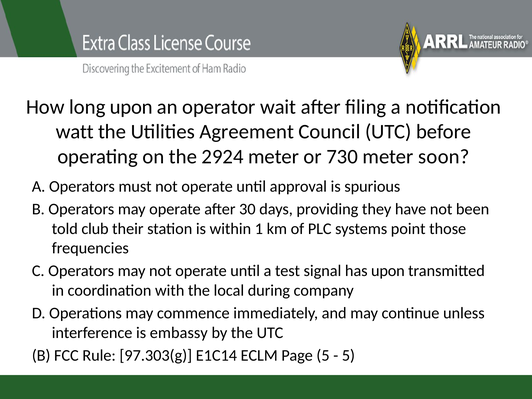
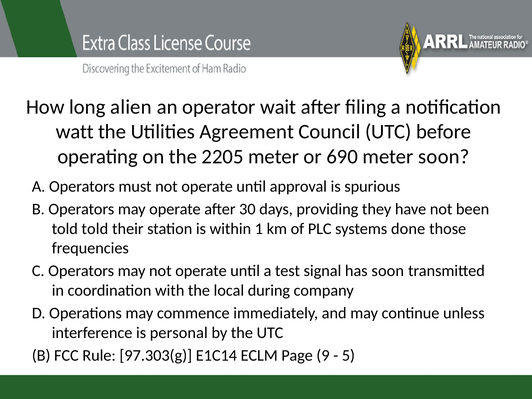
long upon: upon -> alien
2924: 2924 -> 2205
730: 730 -> 690
told club: club -> told
point: point -> done
has upon: upon -> soon
embassy: embassy -> personal
Page 5: 5 -> 9
